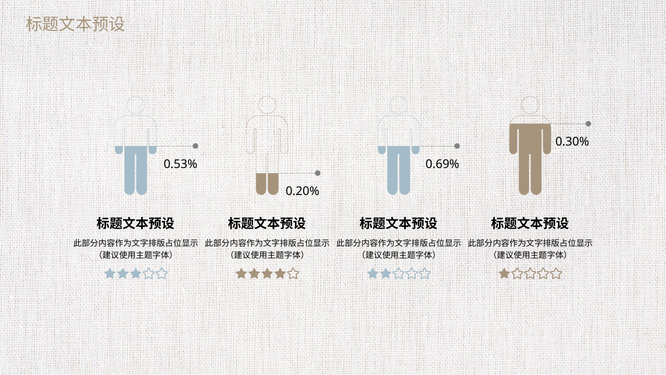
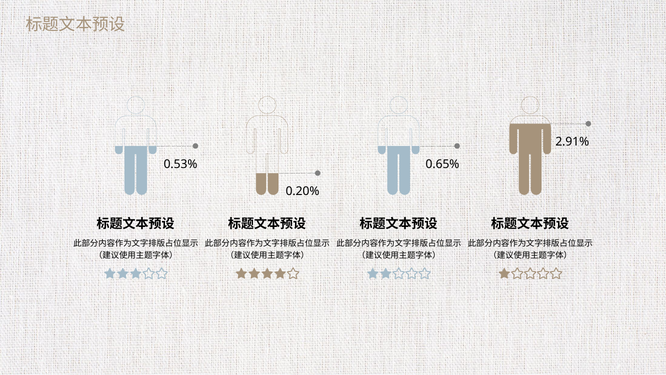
0.30%: 0.30% -> 2.91%
0.69%: 0.69% -> 0.65%
